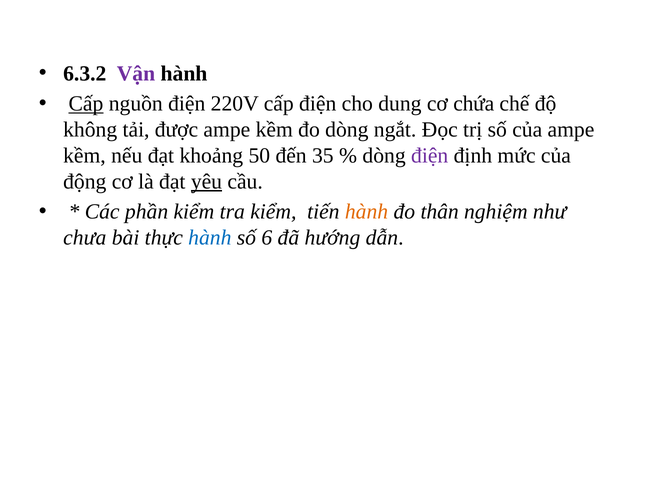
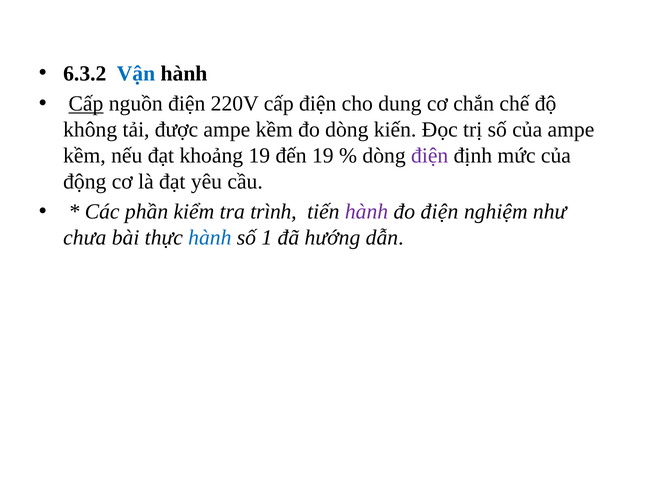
Vận colour: purple -> blue
chứa: chứa -> chắn
ngắt: ngắt -> kiến
khoảng 50: 50 -> 19
đến 35: 35 -> 19
yêu underline: present -> none
tra kiểm: kiểm -> trình
hành at (367, 212) colour: orange -> purple
đo thân: thân -> điện
6: 6 -> 1
